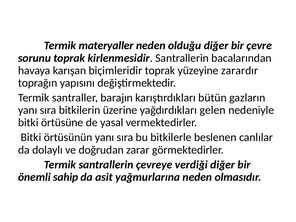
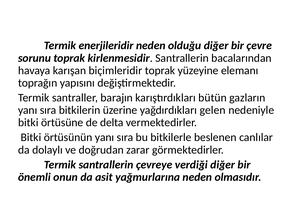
materyaller: materyaller -> enerjileridir
zarardır: zarardır -> elemanı
yasal: yasal -> delta
sahip: sahip -> onun
